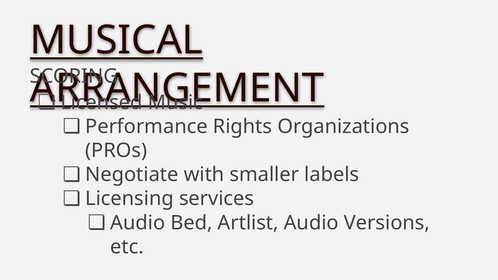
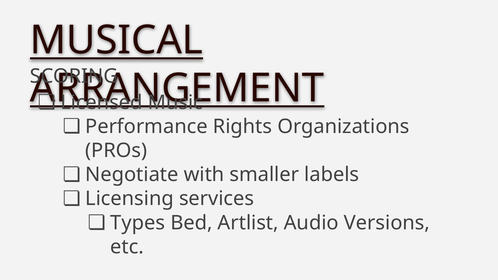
Audio at (138, 223): Audio -> Types
